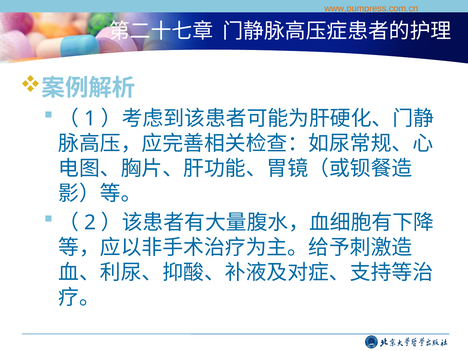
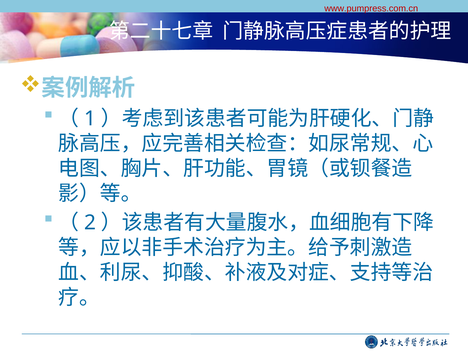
www.pumpress.com.cn colour: orange -> red
